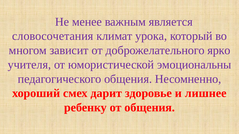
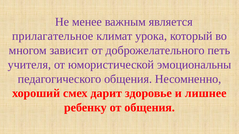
словосочетания: словосочетания -> прилагательное
ярко: ярко -> петь
